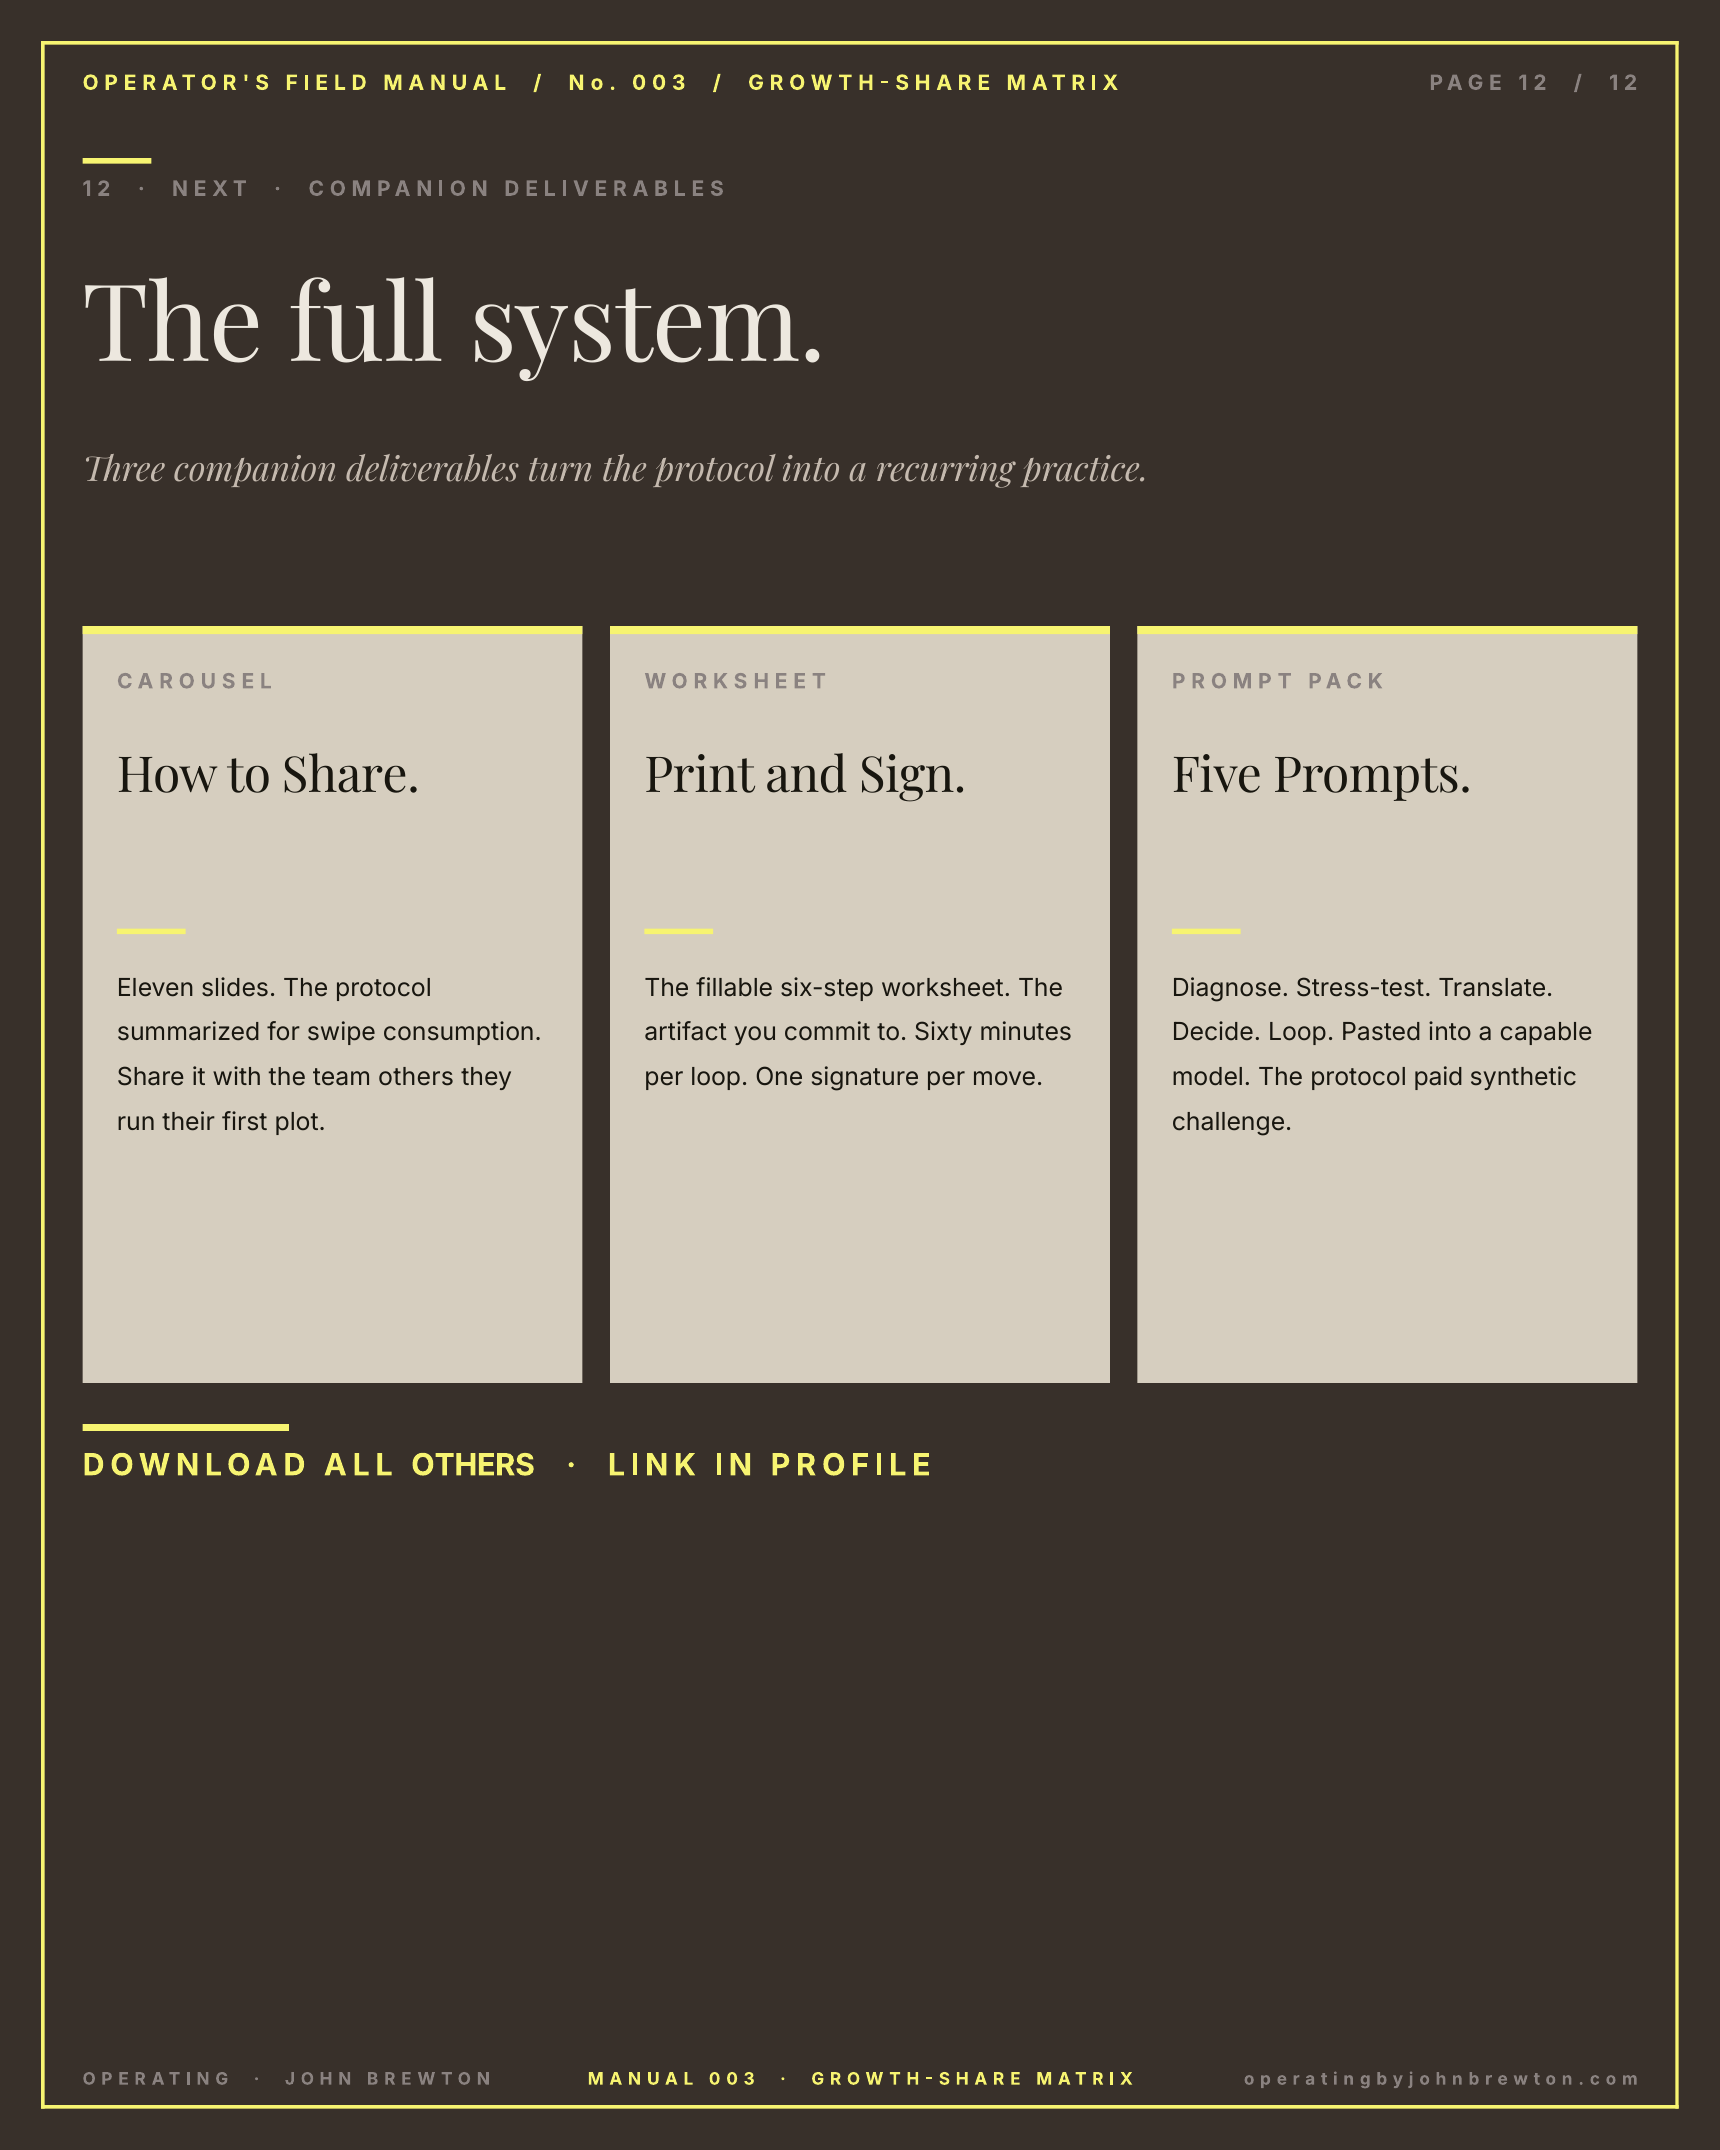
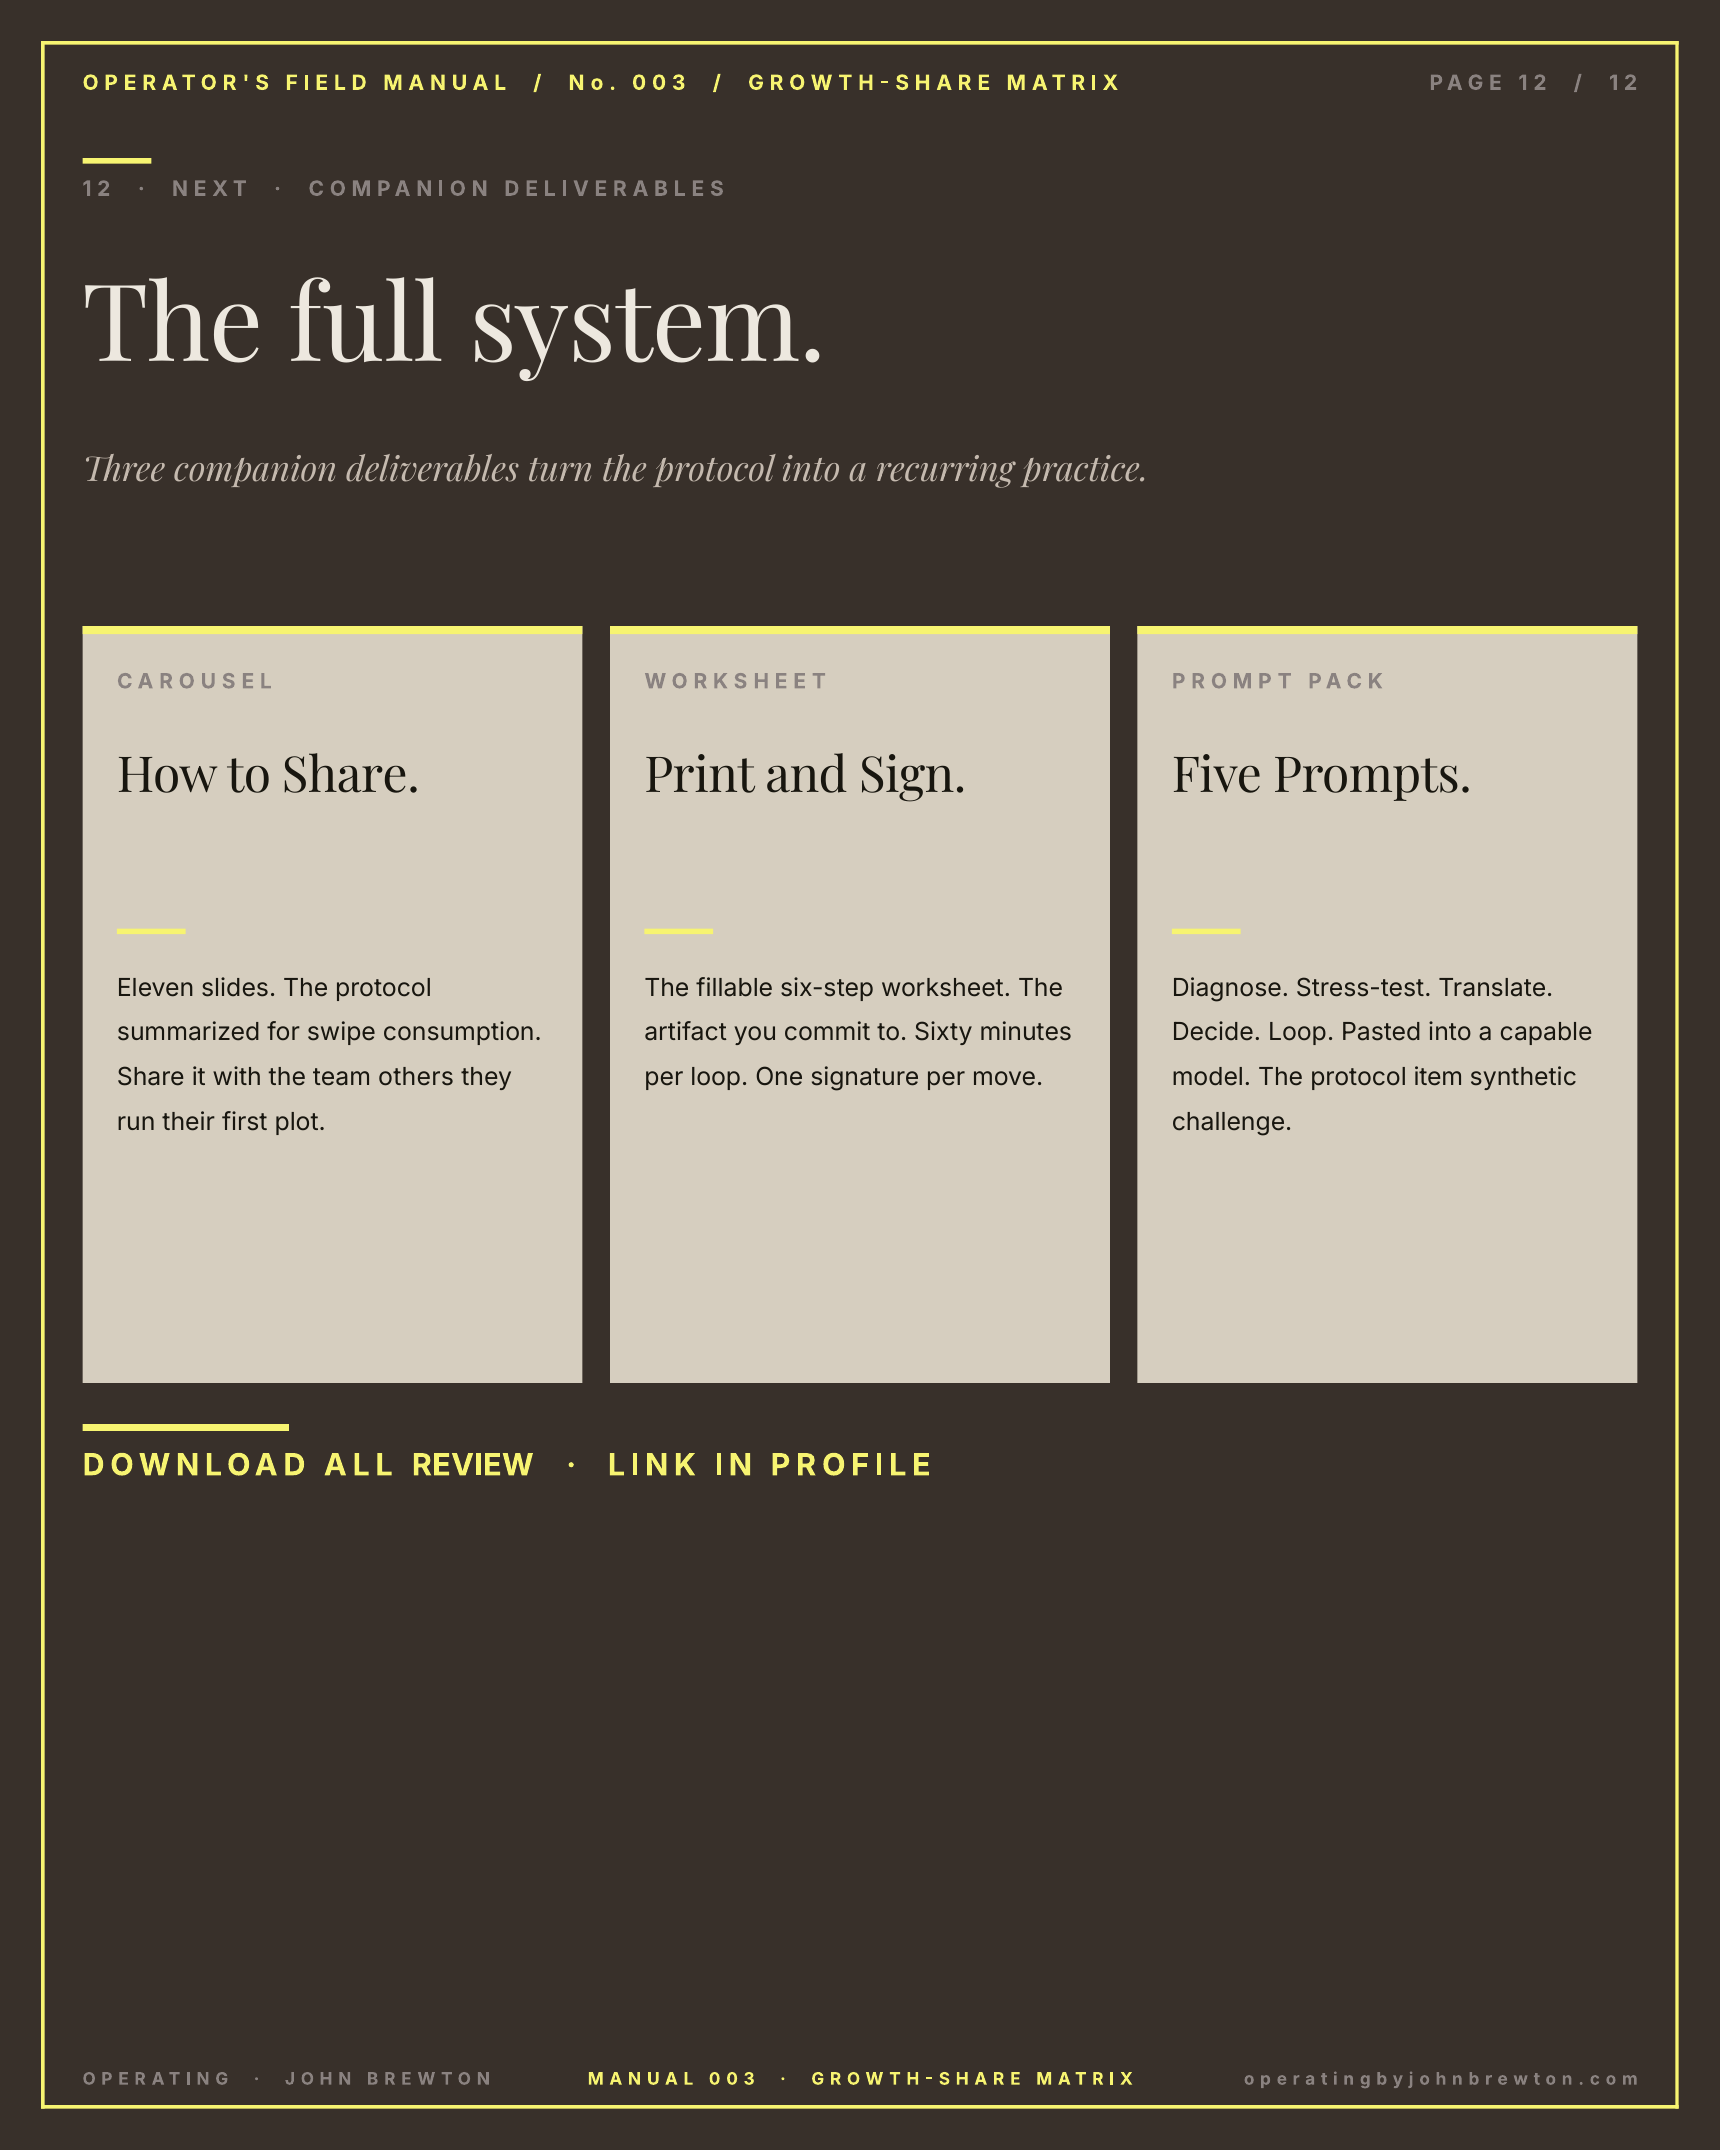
paid: paid -> item
ALL OTHERS: OTHERS -> REVIEW
